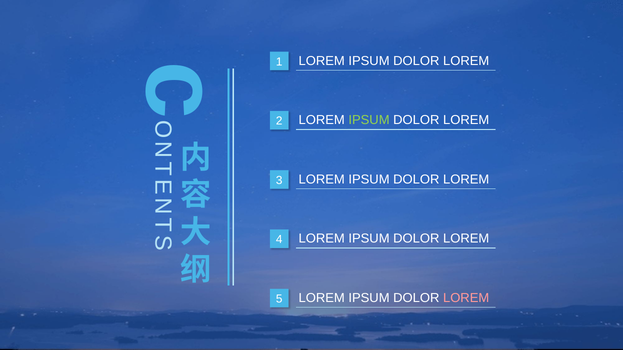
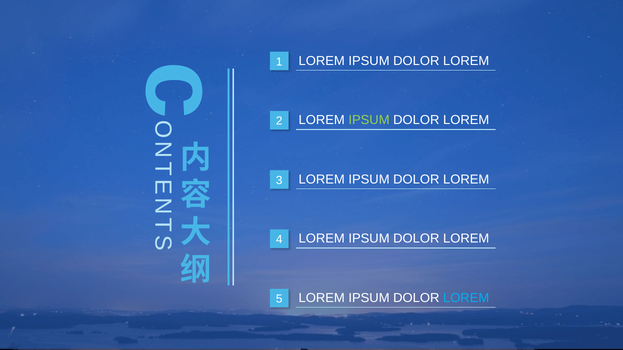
LOREM at (466, 298) colour: pink -> light blue
